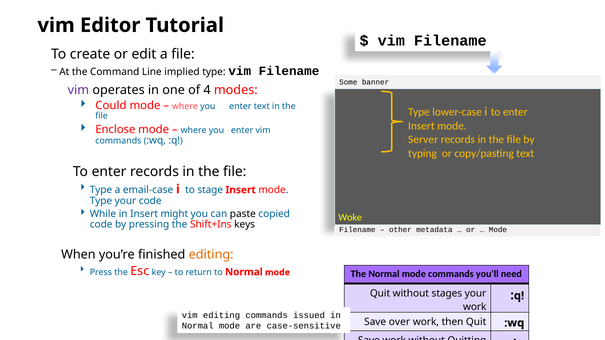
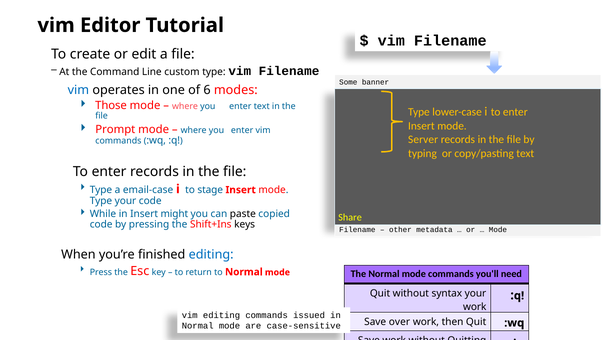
implied: implied -> custom
vim at (78, 90) colour: purple -> blue
4: 4 -> 6
Could: Could -> Those
Enclose: Enclose -> Prompt
Woke: Woke -> Share
editing at (211, 255) colour: orange -> blue
stages: stages -> syntax
